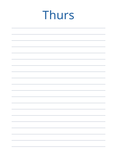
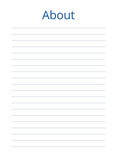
Thurs: Thurs -> About
